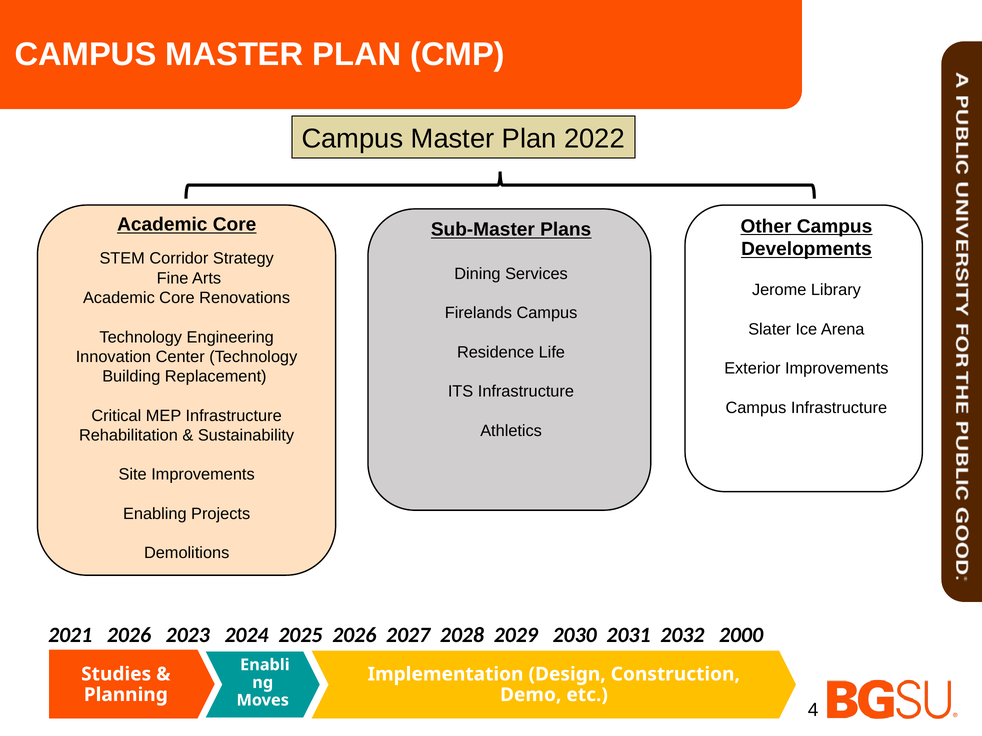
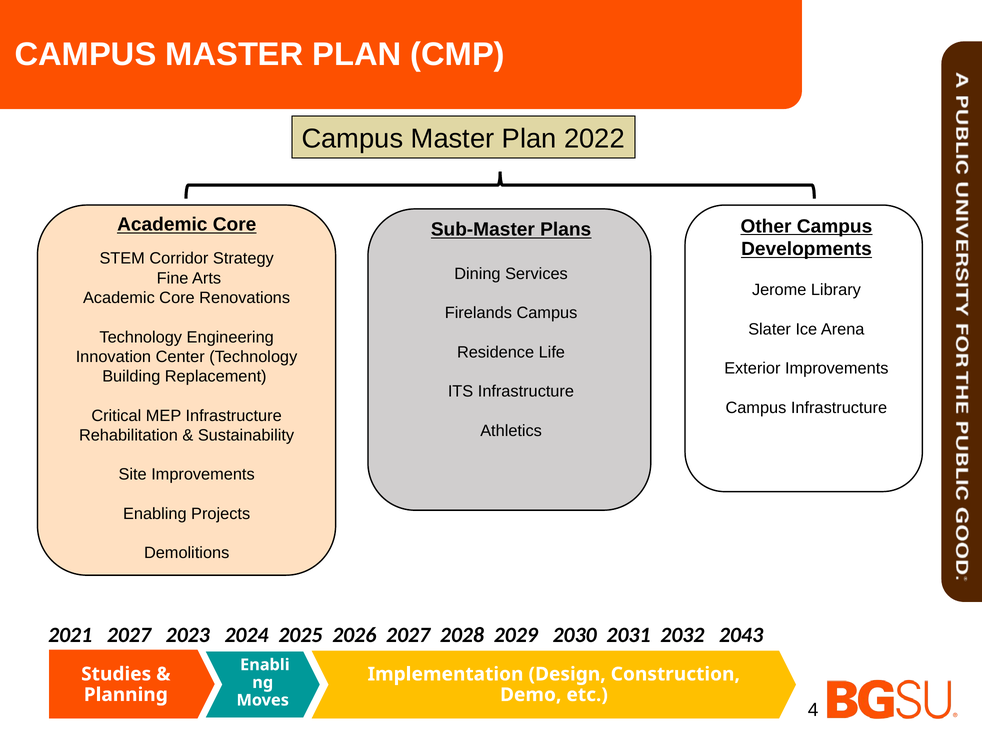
2021 2026: 2026 -> 2027
2000: 2000 -> 2043
